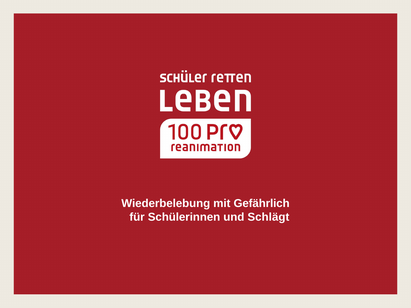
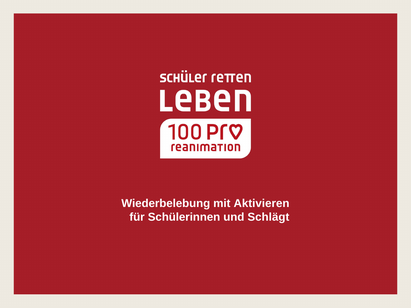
Gefährlich: Gefährlich -> Aktivieren
